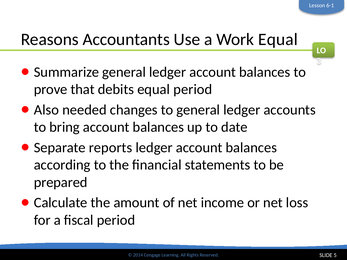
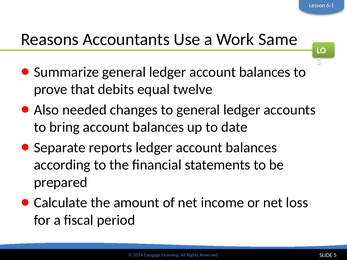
Work Equal: Equal -> Same
equal period: period -> twelve
